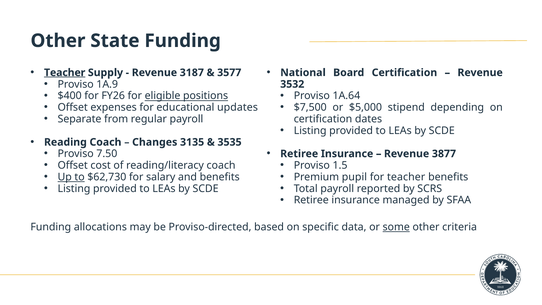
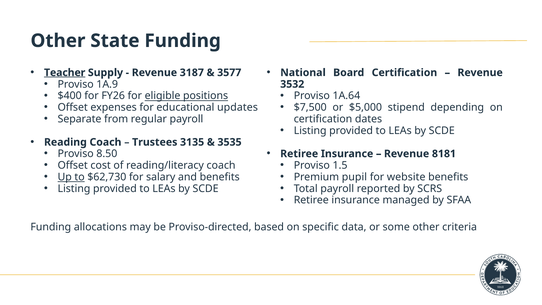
Changes: Changes -> Trustees
7.50: 7.50 -> 8.50
3877: 3877 -> 8181
for teacher: teacher -> website
some underline: present -> none
